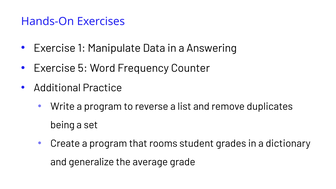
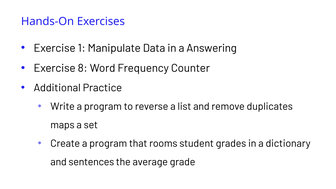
5: 5 -> 8
being: being -> maps
generalize: generalize -> sentences
